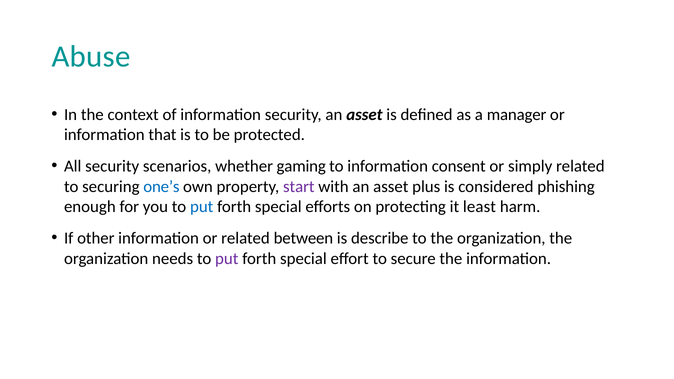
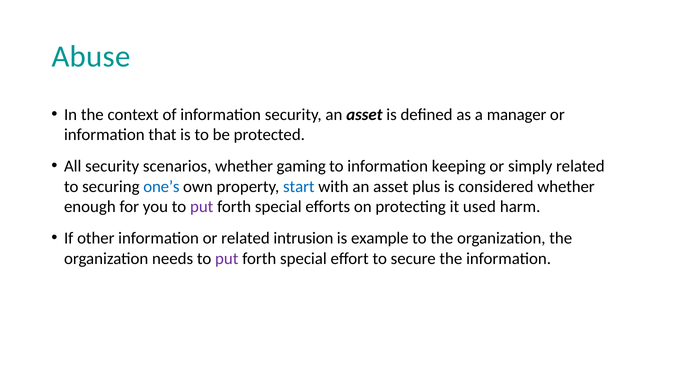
consent: consent -> keeping
start colour: purple -> blue
considered phishing: phishing -> whether
put at (202, 207) colour: blue -> purple
least: least -> used
between: between -> intrusion
describe: describe -> example
